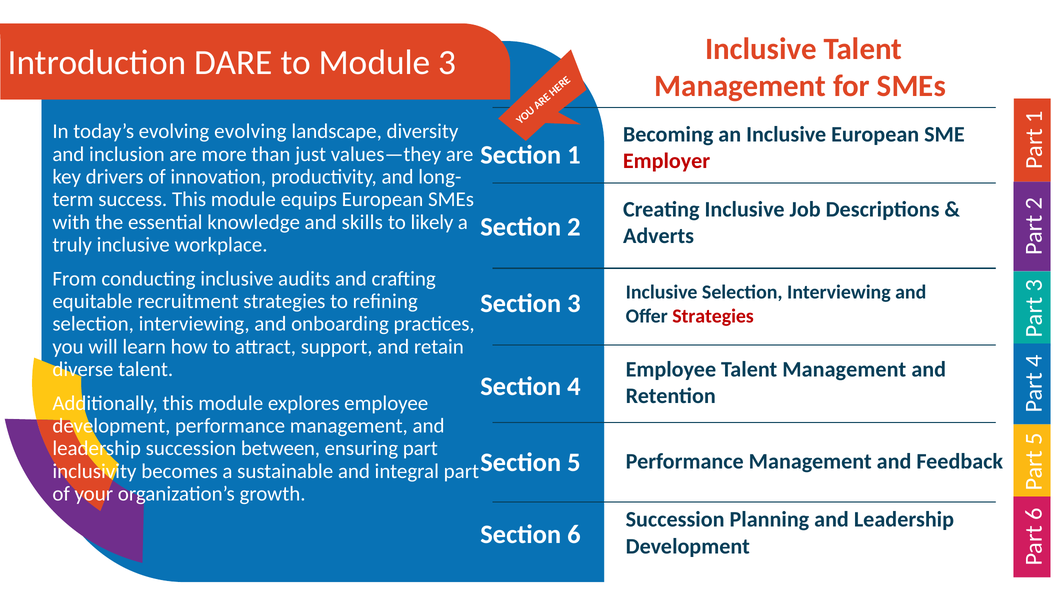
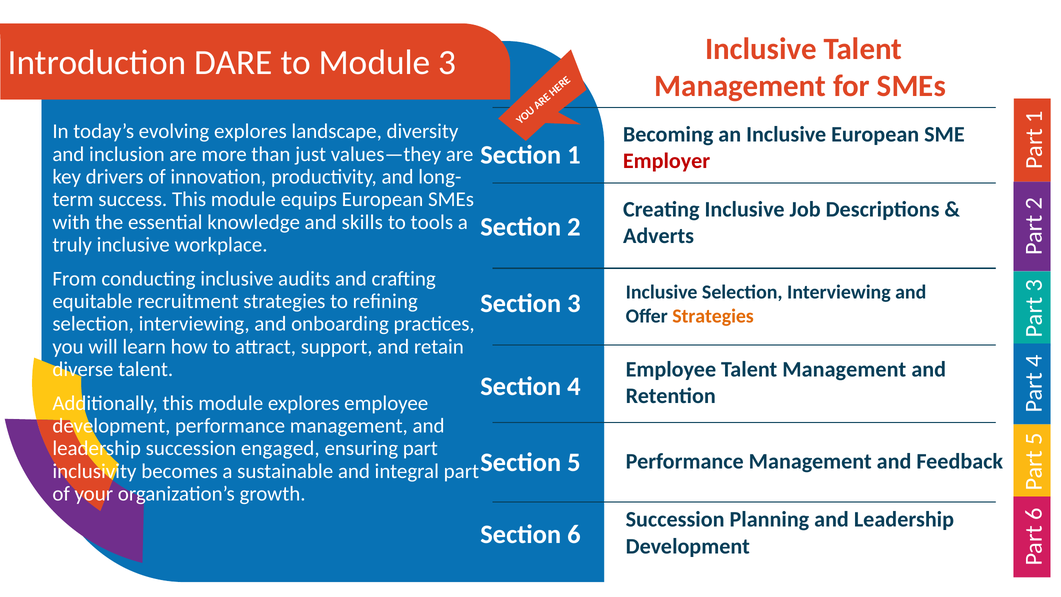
evolving evolving: evolving -> explores
likely: likely -> tools
Strategies at (713, 316) colour: red -> orange
between: between -> engaged
